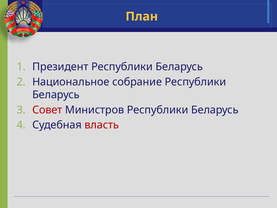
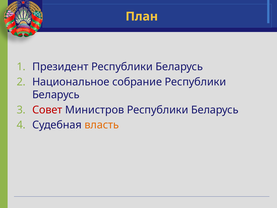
власть colour: red -> orange
